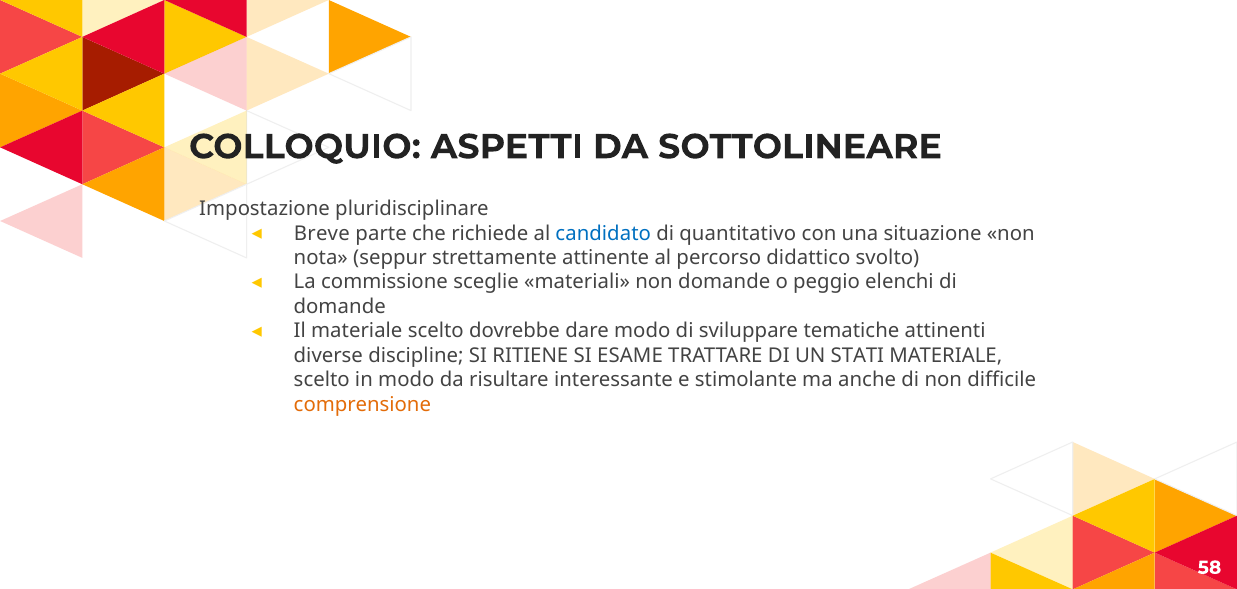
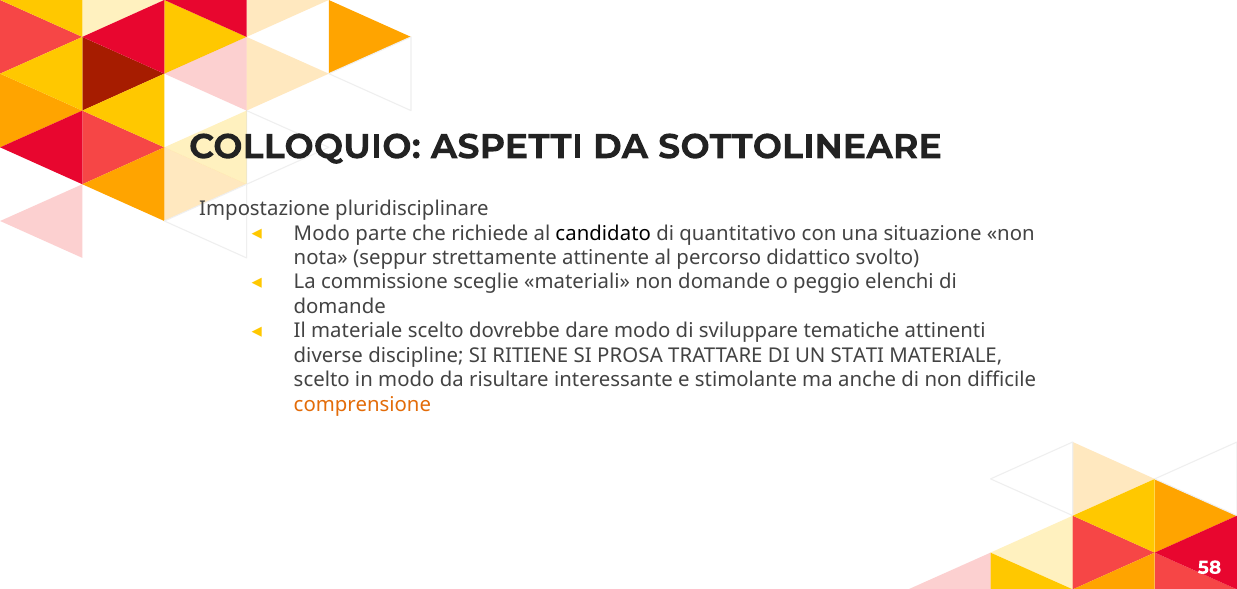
Breve at (322, 233): Breve -> Modo
candidato colour: blue -> black
ESAME: ESAME -> PROSA
